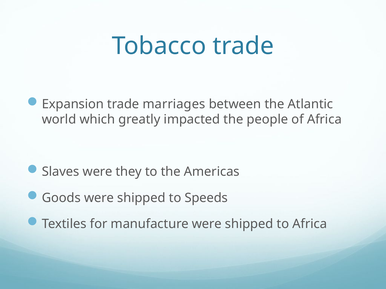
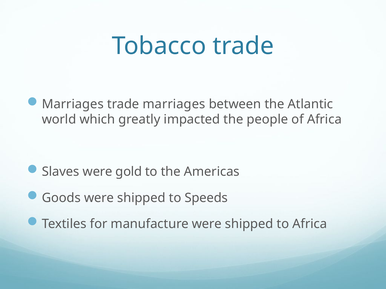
Expansion at (73, 104): Expansion -> Marriages
they: they -> gold
